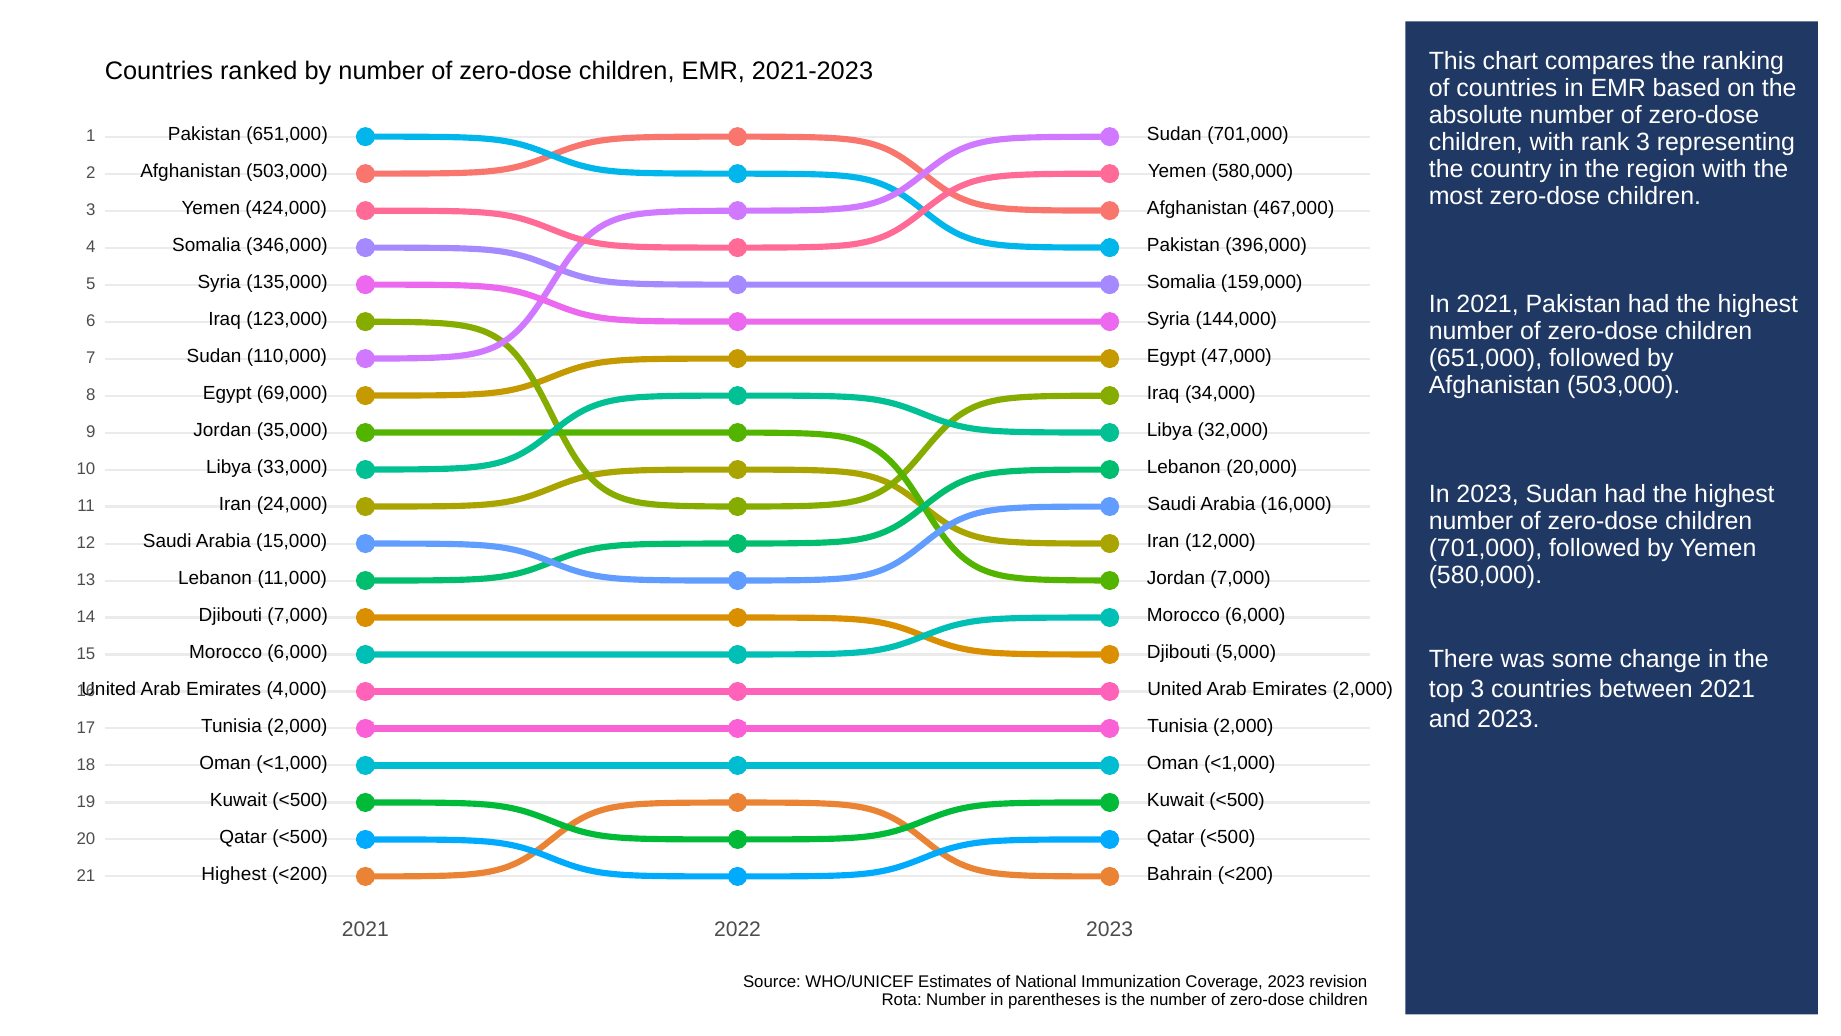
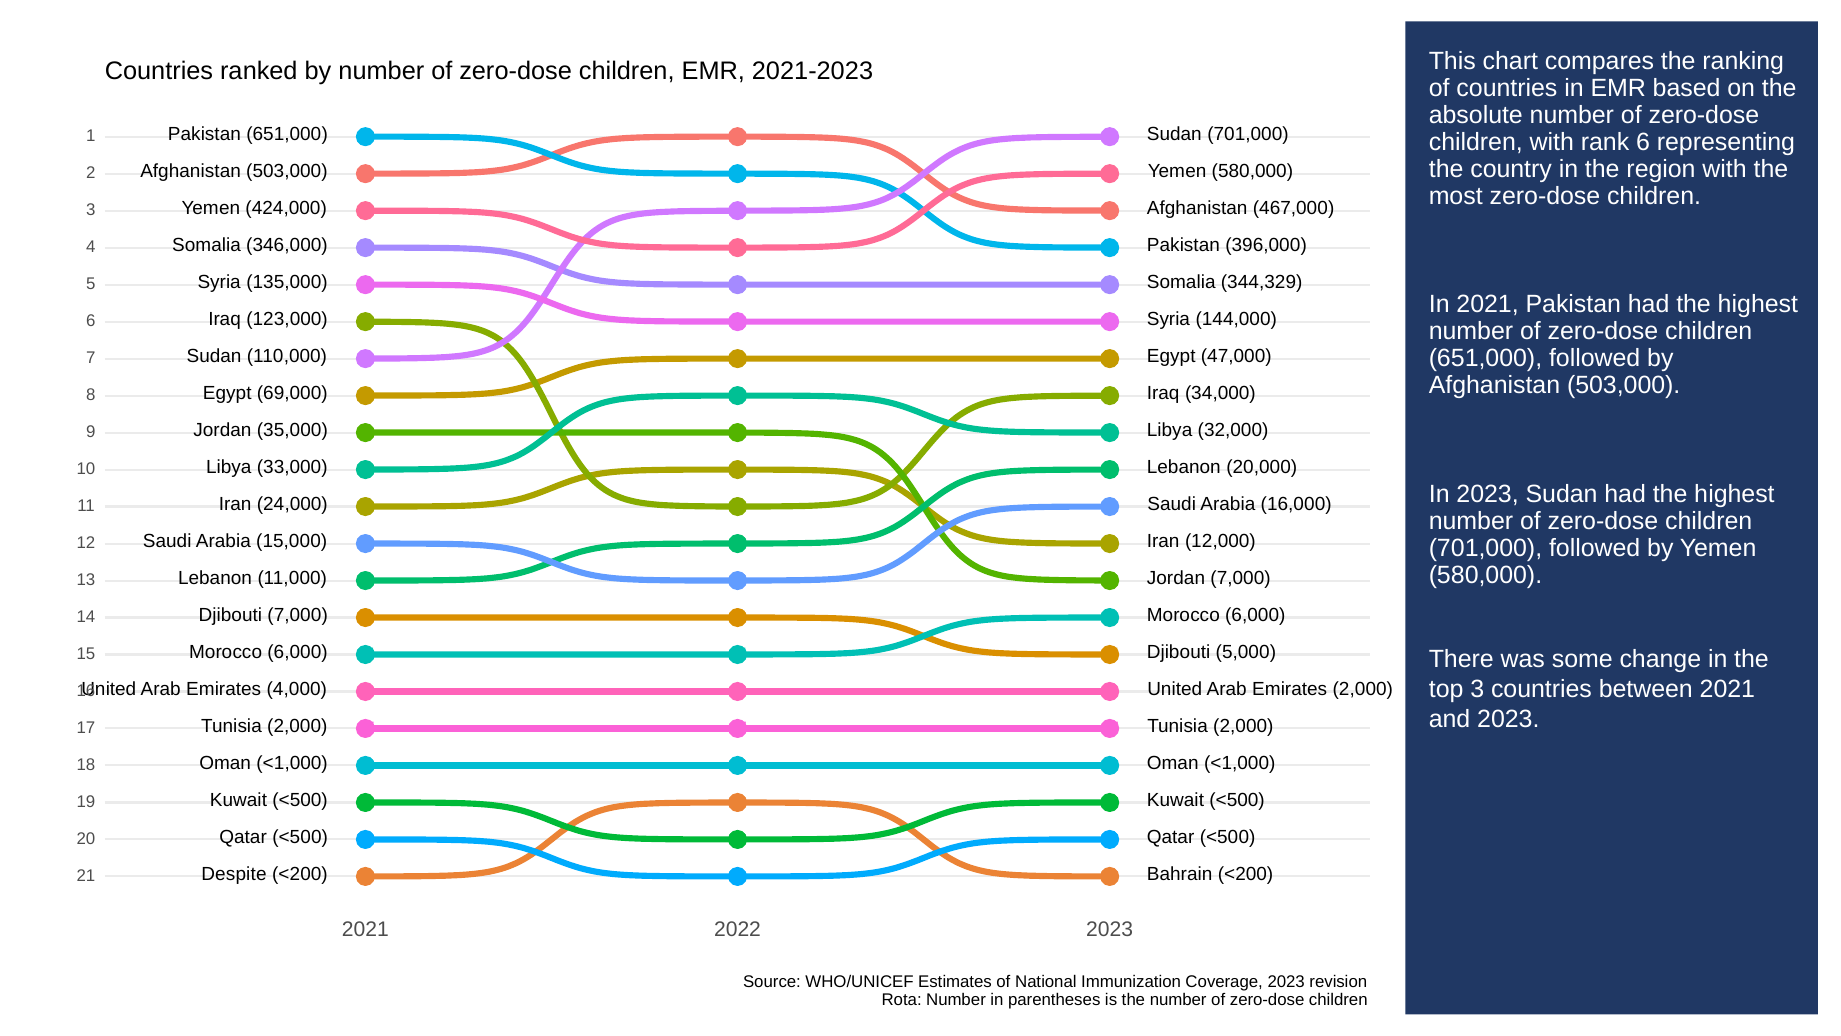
rank 3: 3 -> 6
159,000: 159,000 -> 344,329
Highest at (234, 873): Highest -> Despite
